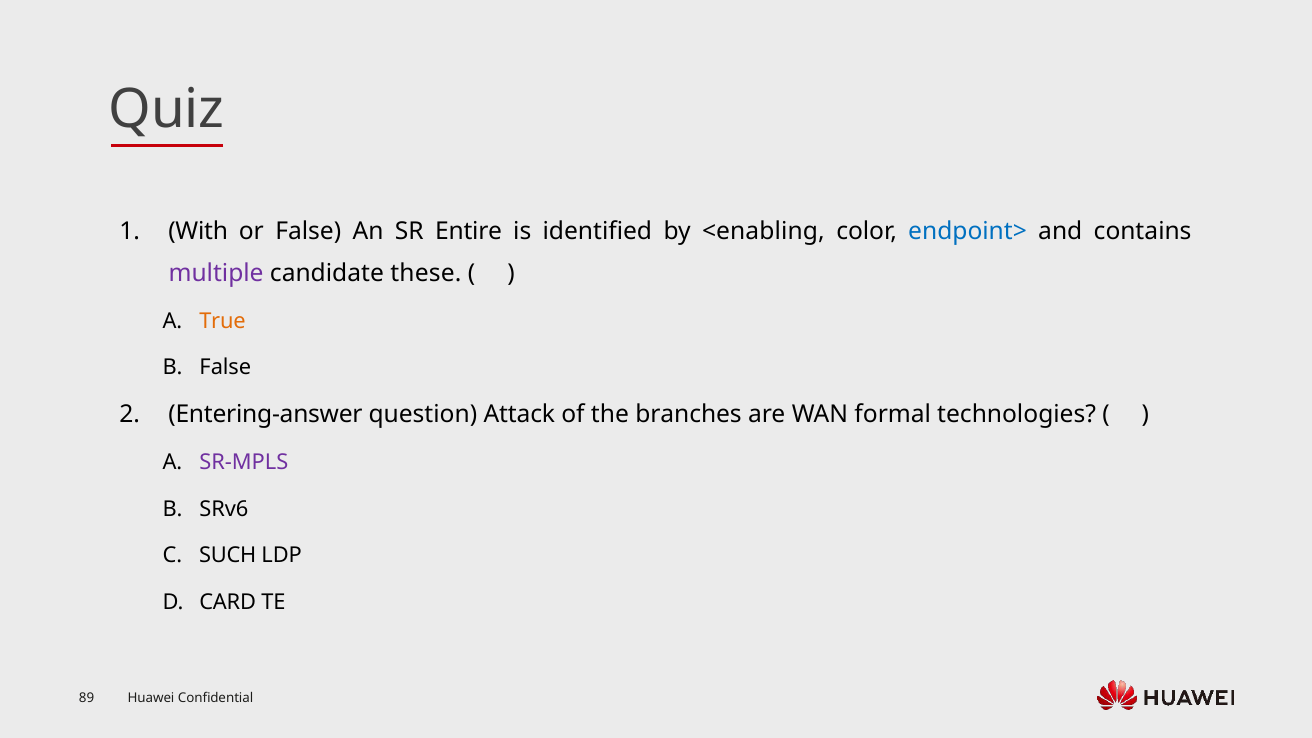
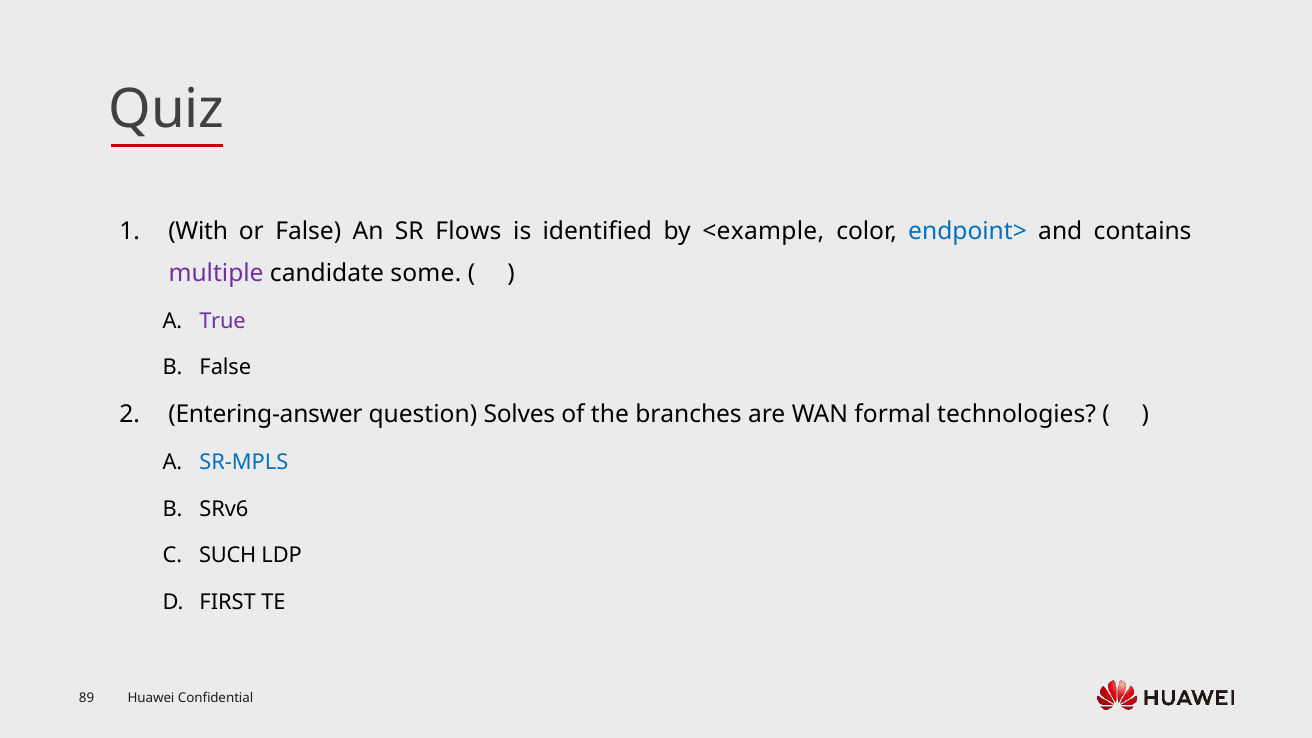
Entire: Entire -> Flows
<enabling: <enabling -> <example
these: these -> some
True colour: orange -> purple
Attack: Attack -> Solves
SR-MPLS colour: purple -> blue
CARD: CARD -> FIRST
